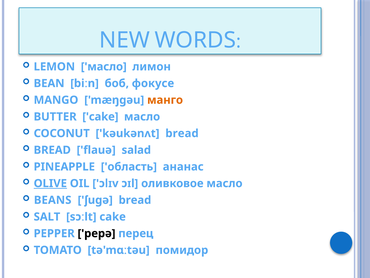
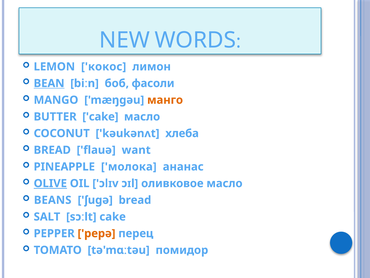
LEMON масло: масло -> кокос
BEAN underline: none -> present
фокусе: фокусе -> фасоли
kəukənʌt bread: bread -> хлеба
salad: salad -> want
область: область -> молока
pepə colour: black -> orange
